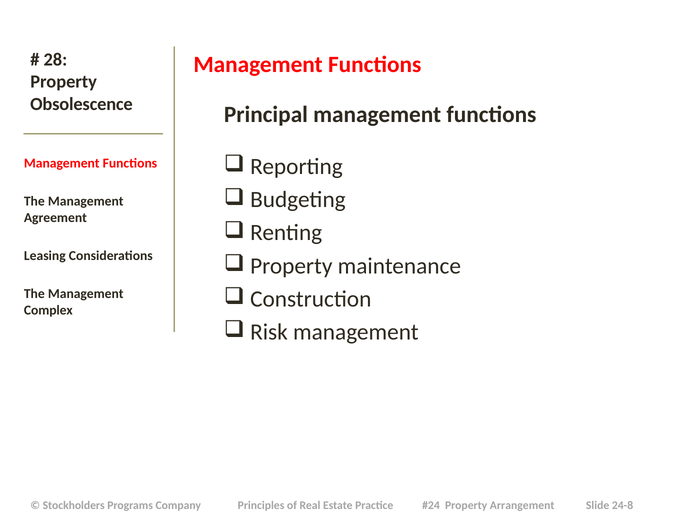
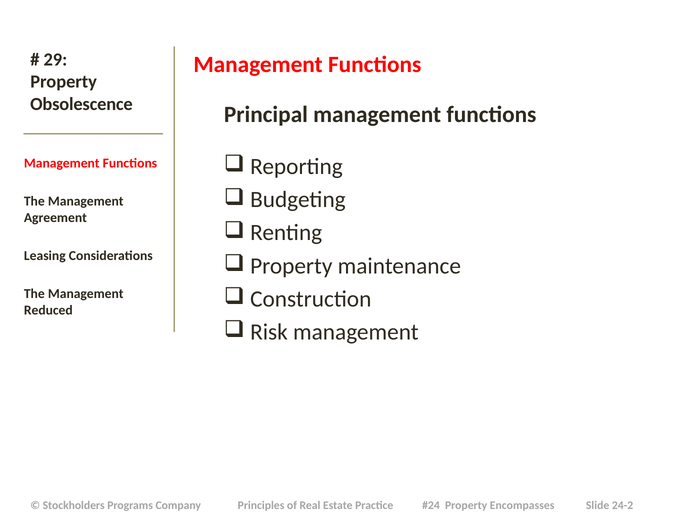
28: 28 -> 29
Complex: Complex -> Reduced
Arrangement: Arrangement -> Encompasses
24-8: 24-8 -> 24-2
